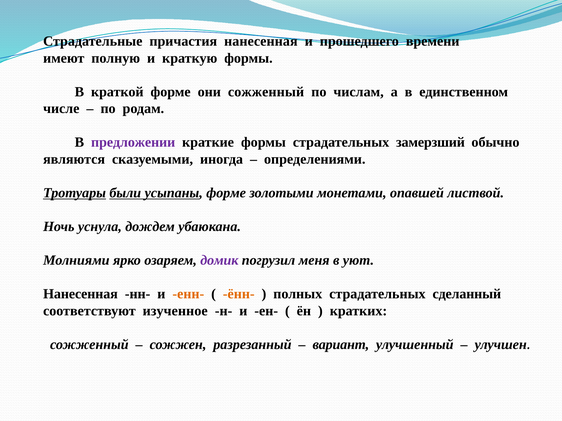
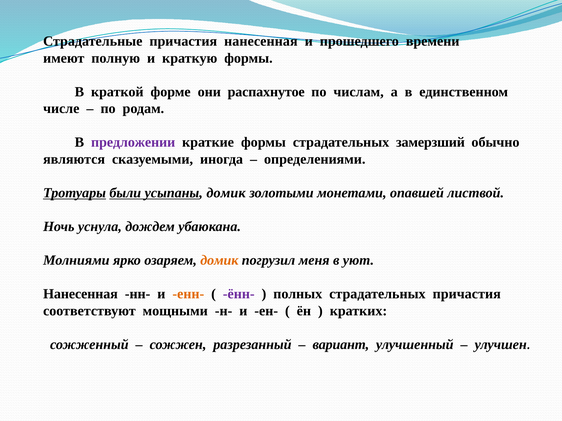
они сожженный: сожженный -> распахнутое
усыпаны форме: форме -> домик
домик at (219, 260) colour: purple -> orange
ённ- colour: orange -> purple
страдательных сделанный: сделанный -> причастия
изученное: изученное -> мощными
